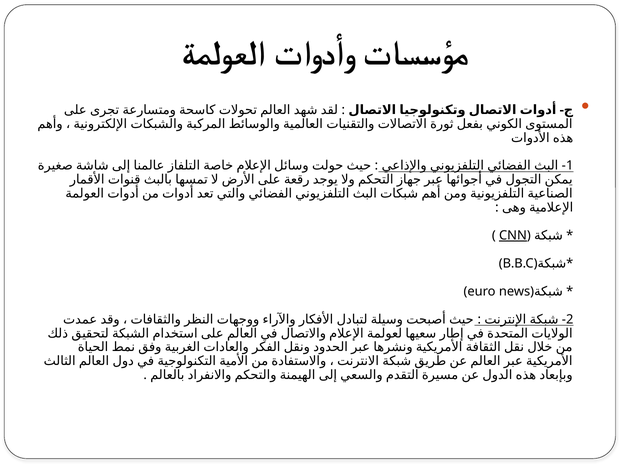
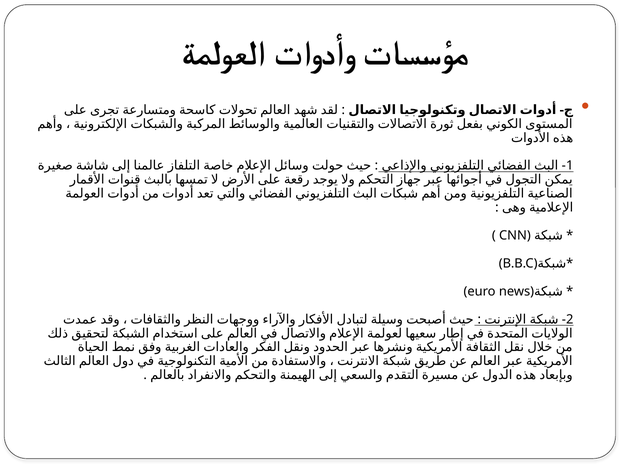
CNN underline: present -> none
